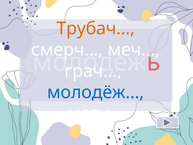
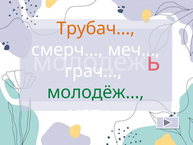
молодёж… colour: blue -> green
